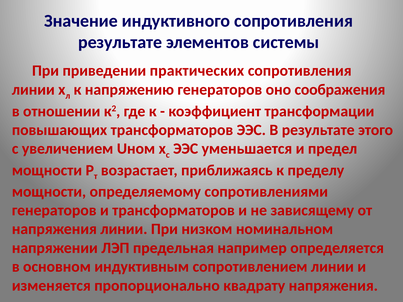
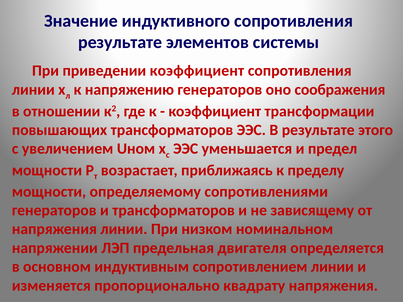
приведении практических: практических -> коэффициент
например: например -> двигателя
